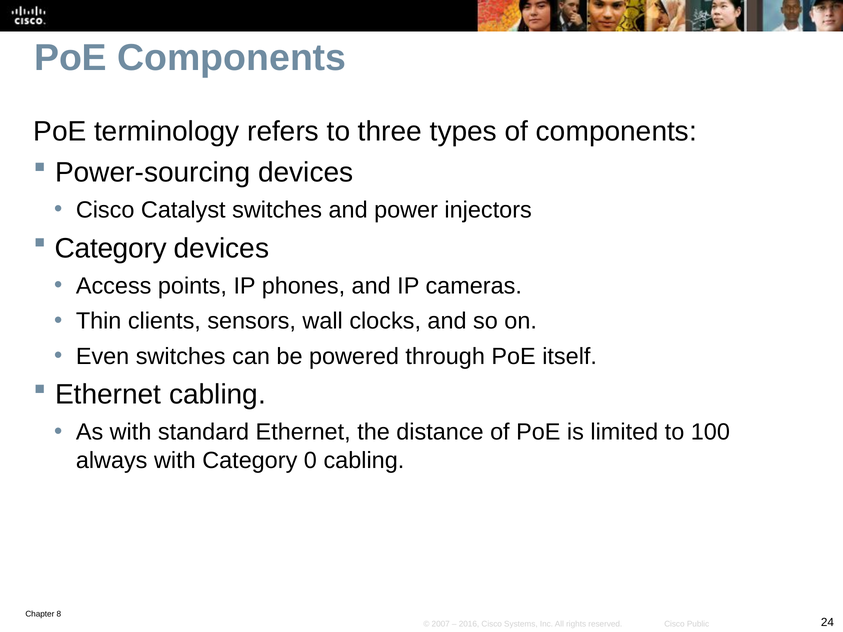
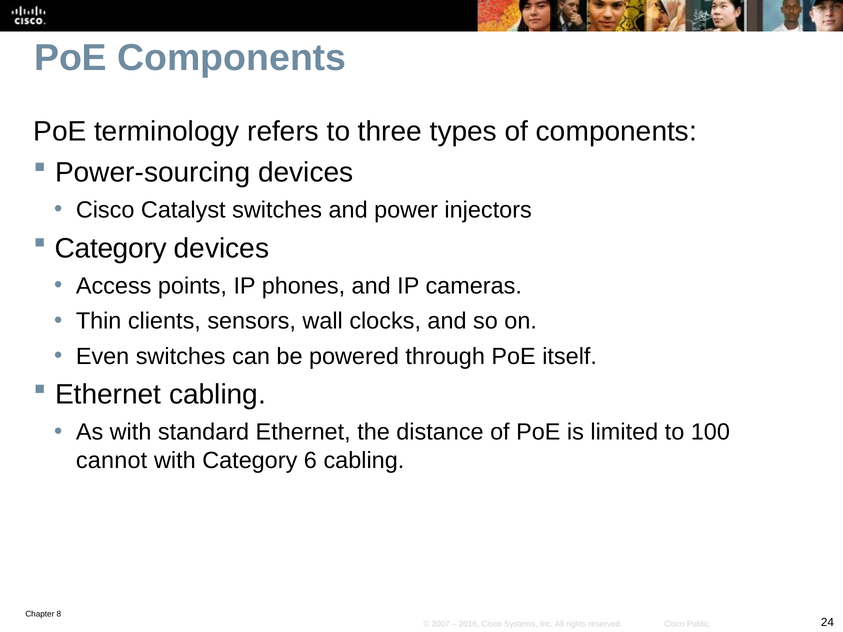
always: always -> cannot
0: 0 -> 6
